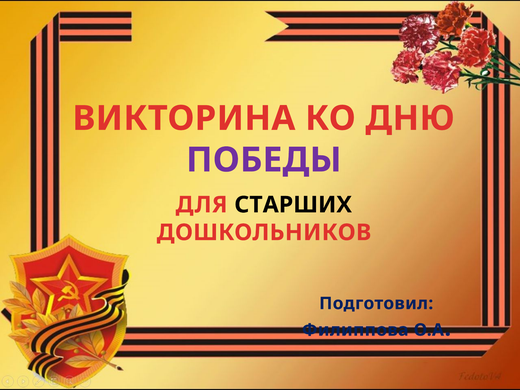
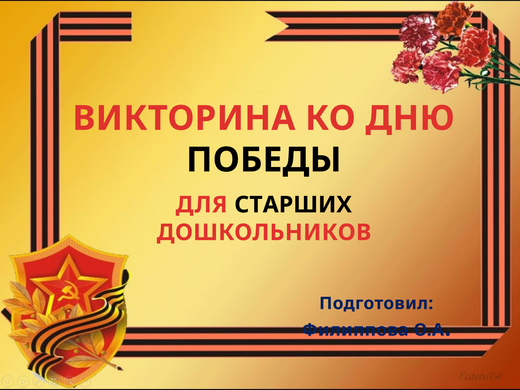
ПОБЕДЫ colour: purple -> black
